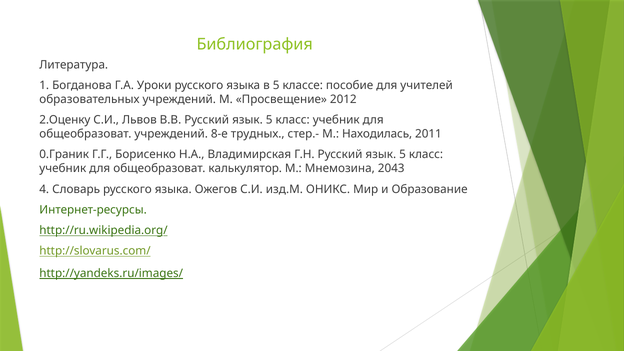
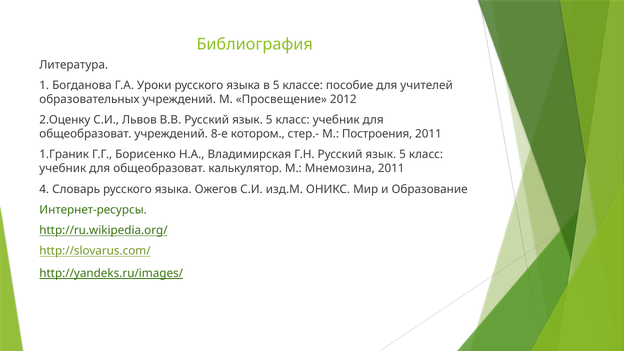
трудных: трудных -> котором
Находилась: Находилась -> Построения
0.Граник: 0.Граник -> 1.Граник
Мнемозина 2043: 2043 -> 2011
